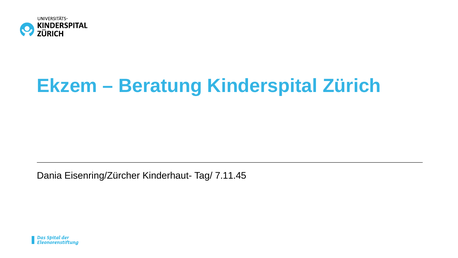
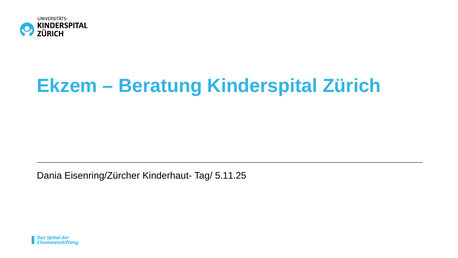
7.11.45: 7.11.45 -> 5.11.25
